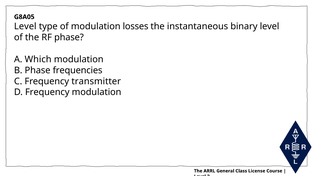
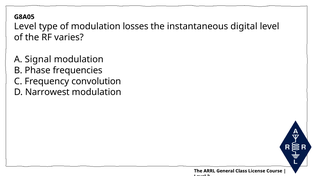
binary: binary -> digital
RF phase: phase -> varies
Which: Which -> Signal
transmitter: transmitter -> convolution
D Frequency: Frequency -> Narrowest
